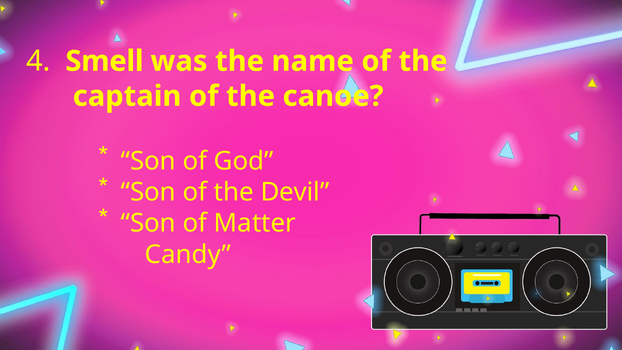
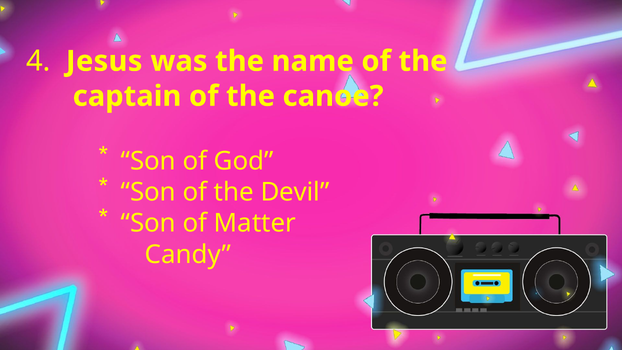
Smell: Smell -> Jesus
